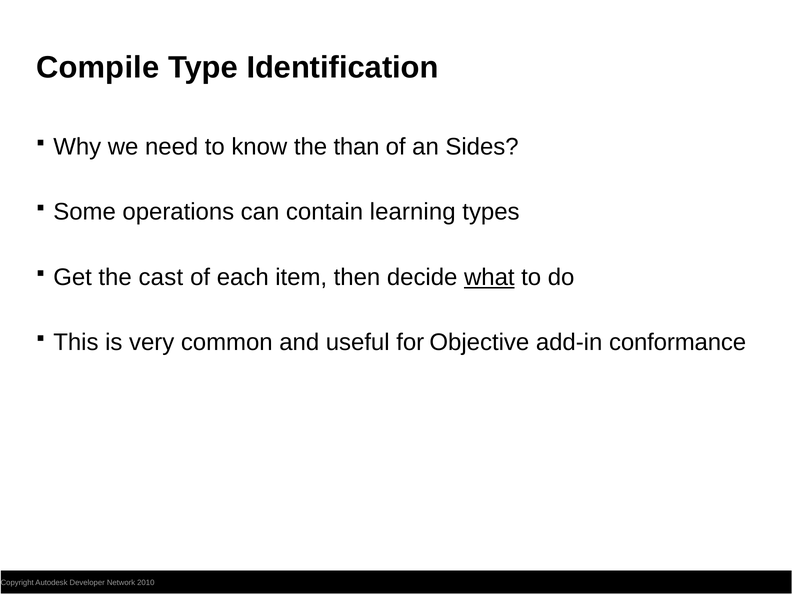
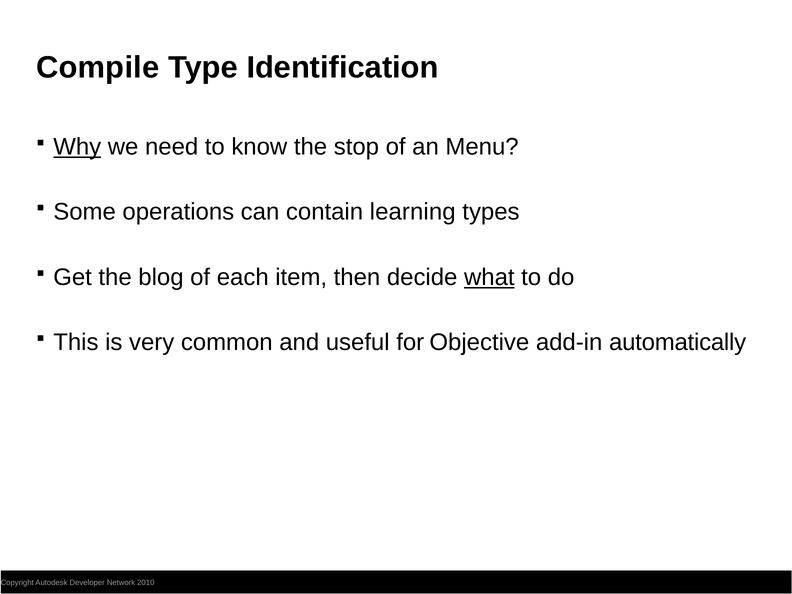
Why underline: none -> present
than: than -> stop
Sides: Sides -> Menu
cast: cast -> blog
conformance: conformance -> automatically
